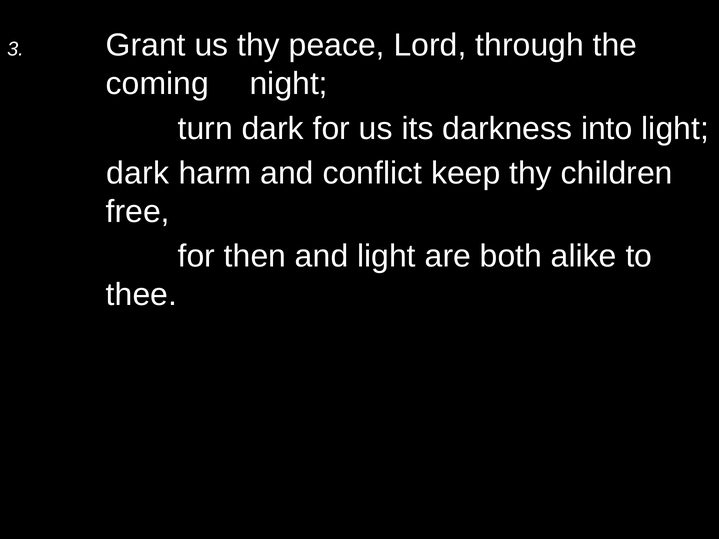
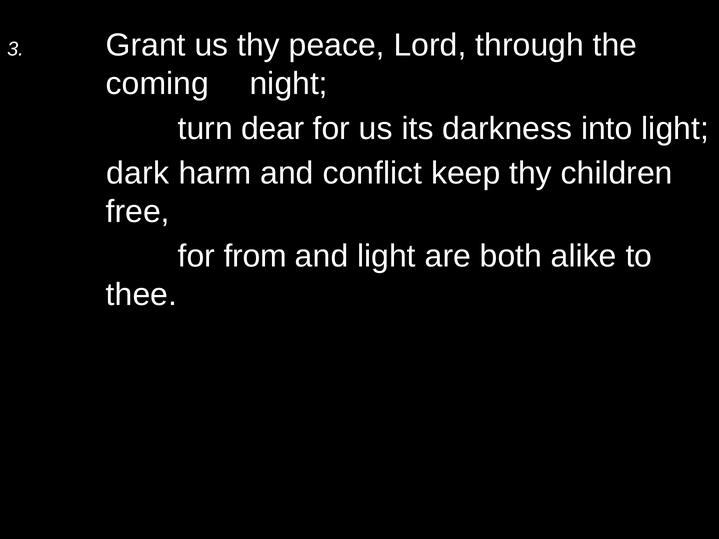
turn dark: dark -> dear
then: then -> from
